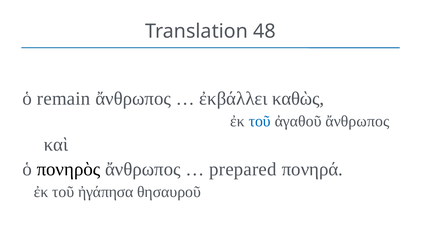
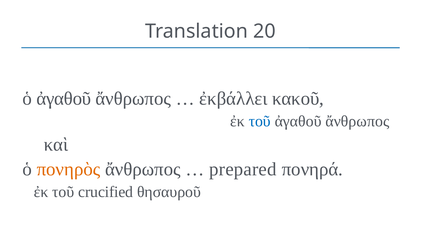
48: 48 -> 20
ὁ remain: remain -> ἀγαθοῦ
καθὼς: καθὼς -> κακοῦ
πονηρὸς colour: black -> orange
ἠγάπησα: ἠγάπησα -> crucified
